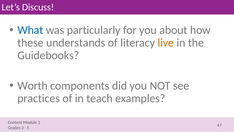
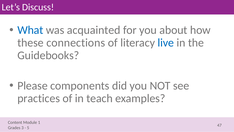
particularly: particularly -> acquainted
understands: understands -> connections
live colour: orange -> blue
Worth: Worth -> Please
